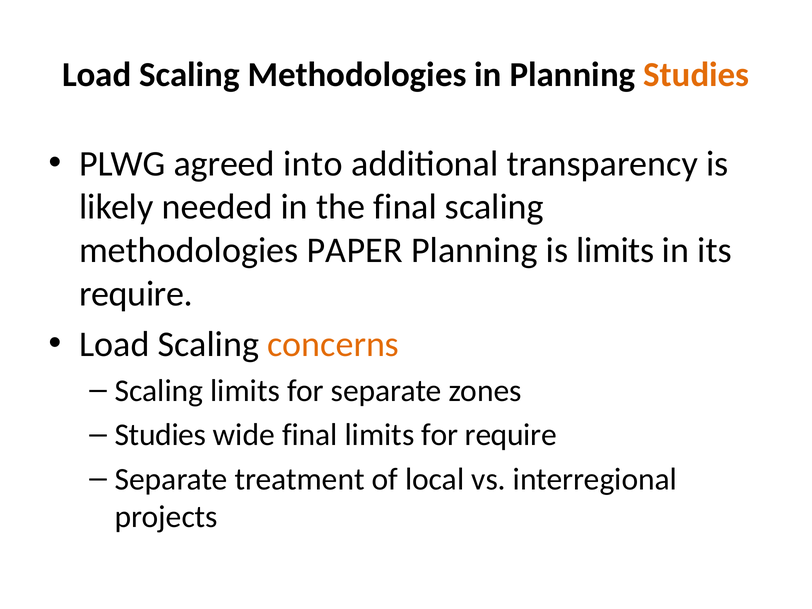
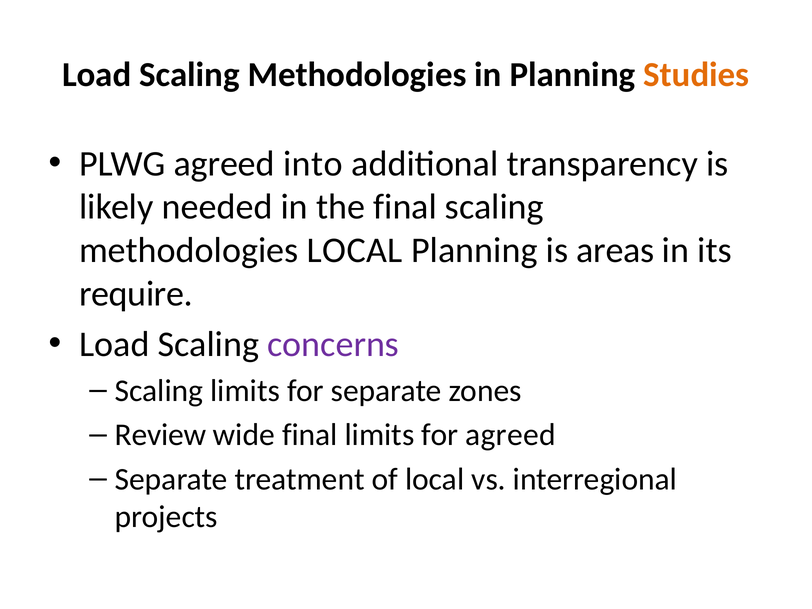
methodologies PAPER: PAPER -> LOCAL
is limits: limits -> areas
concerns colour: orange -> purple
Studies at (160, 435): Studies -> Review
for require: require -> agreed
